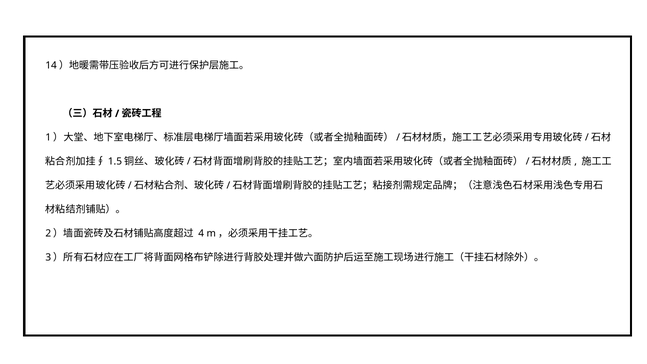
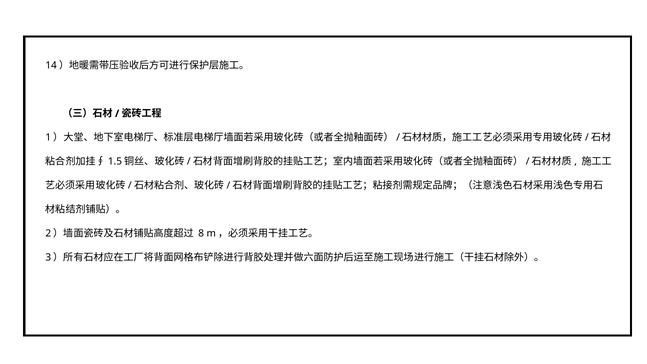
4: 4 -> 8
